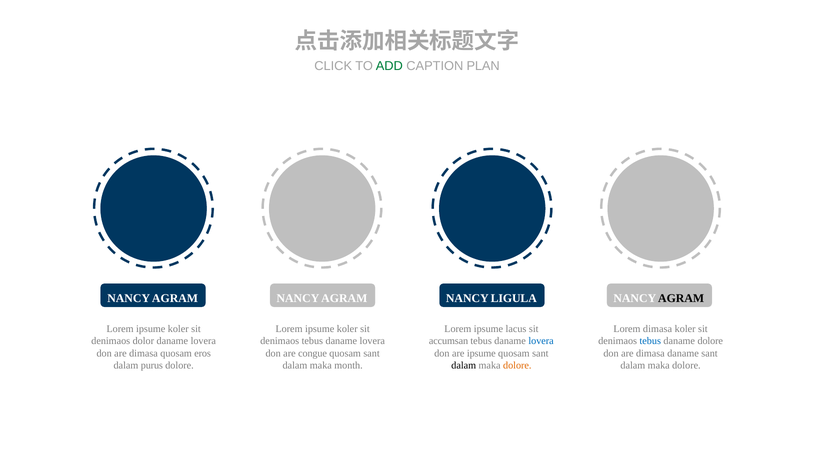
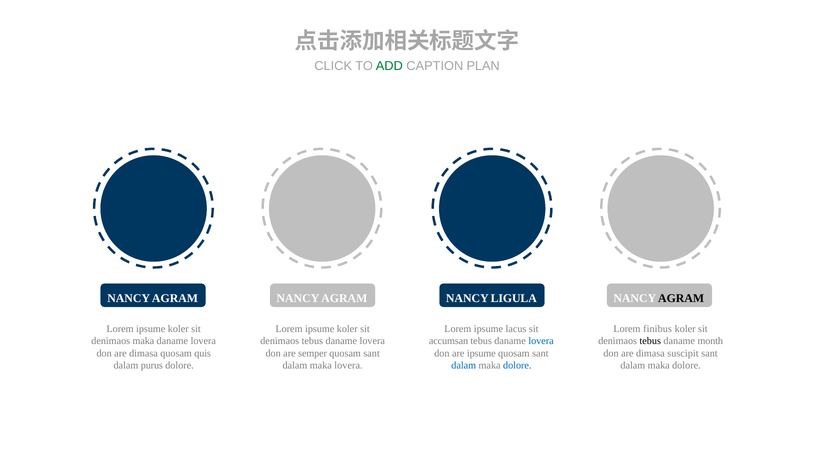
Lorem dimasa: dimasa -> finibus
denimaos dolor: dolor -> maka
tebus at (650, 341) colour: blue -> black
daname dolore: dolore -> month
eros: eros -> quis
congue: congue -> semper
dimasa daname: daname -> suscipit
maka month: month -> lovera
dalam at (464, 365) colour: black -> blue
dolore at (517, 365) colour: orange -> blue
